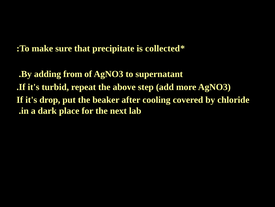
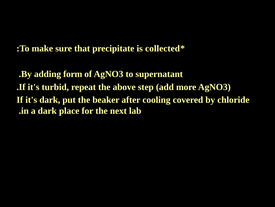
from: from -> form
it's drop: drop -> dark
